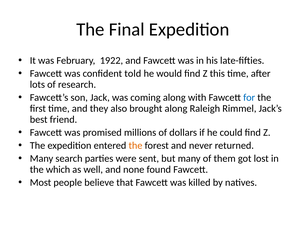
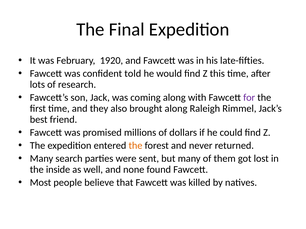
1922: 1922 -> 1920
for colour: blue -> purple
which: which -> inside
